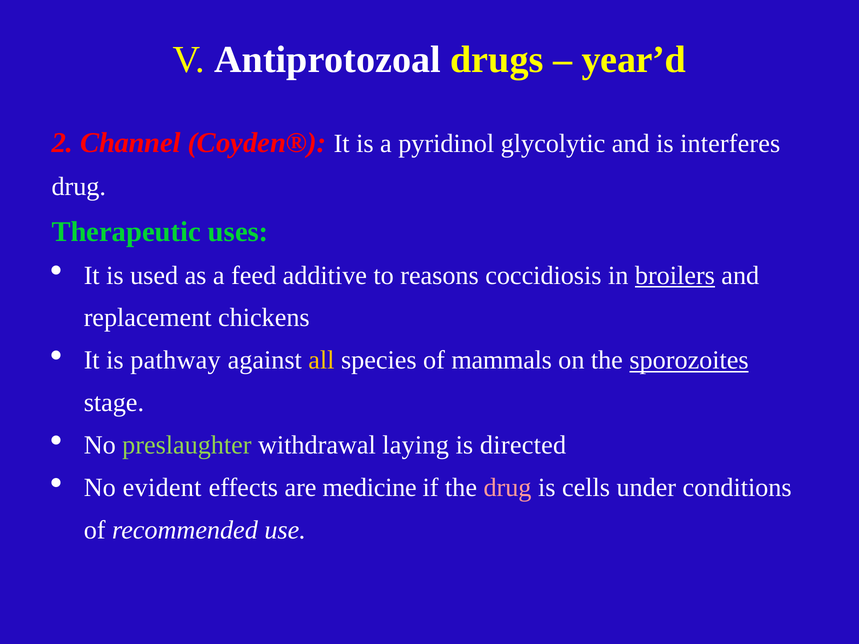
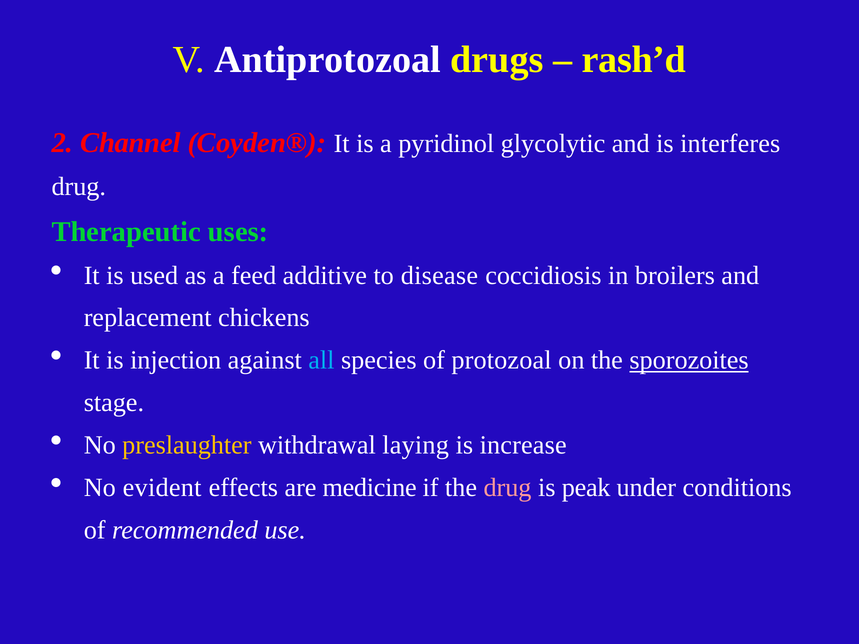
year’d: year’d -> rash’d
reasons: reasons -> disease
broilers underline: present -> none
pathway: pathway -> injection
all colour: yellow -> light blue
mammals: mammals -> protozoal
preslaughter colour: light green -> yellow
directed: directed -> increase
cells: cells -> peak
